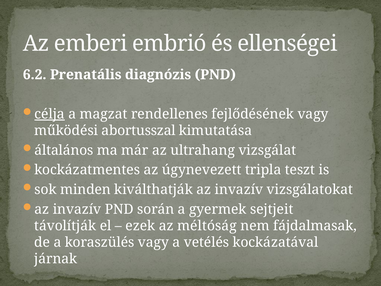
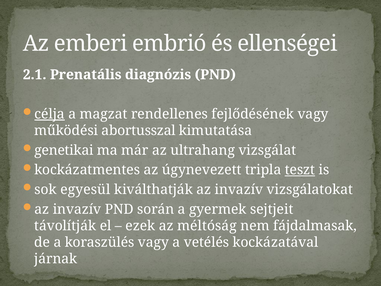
6.2: 6.2 -> 2.1
általános: általános -> genetikai
teszt underline: none -> present
minden: minden -> egyesül
